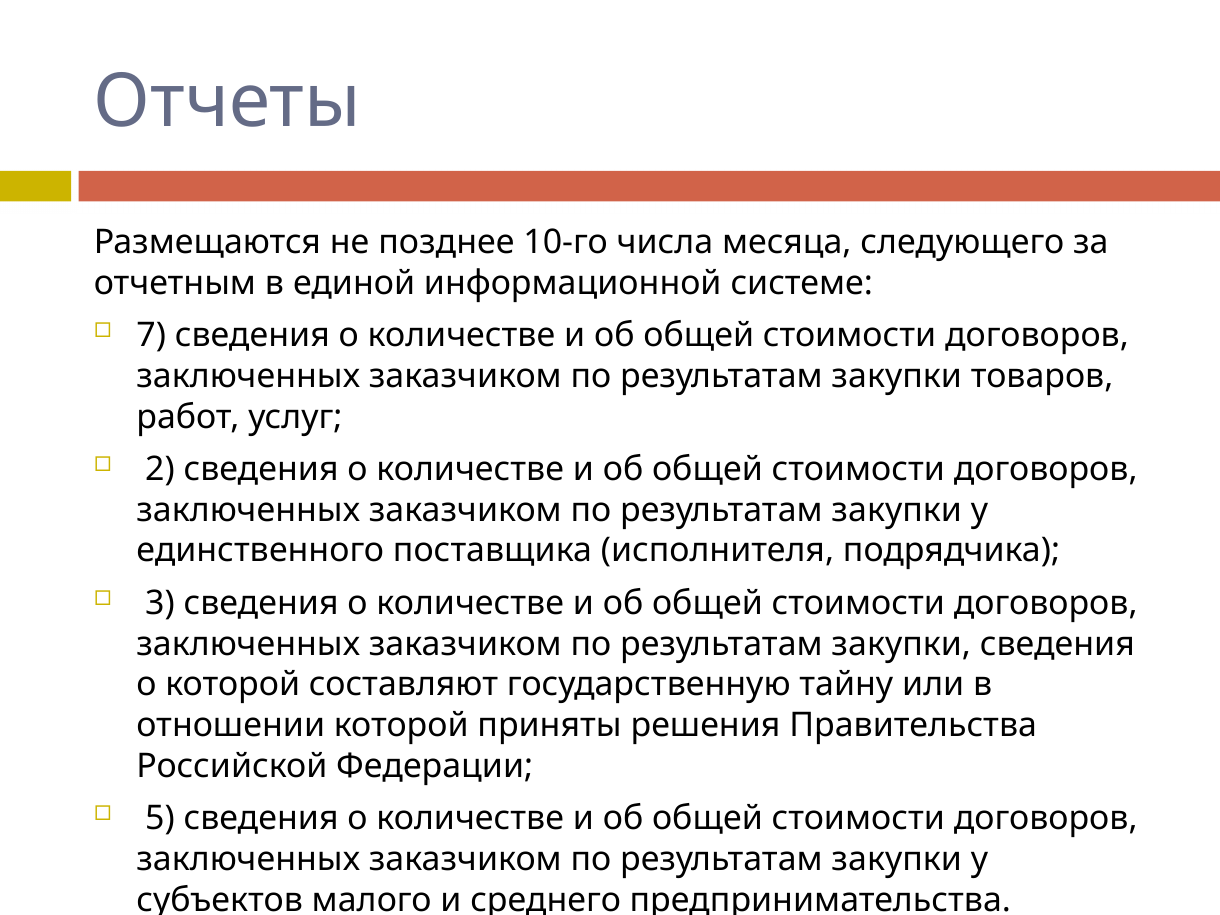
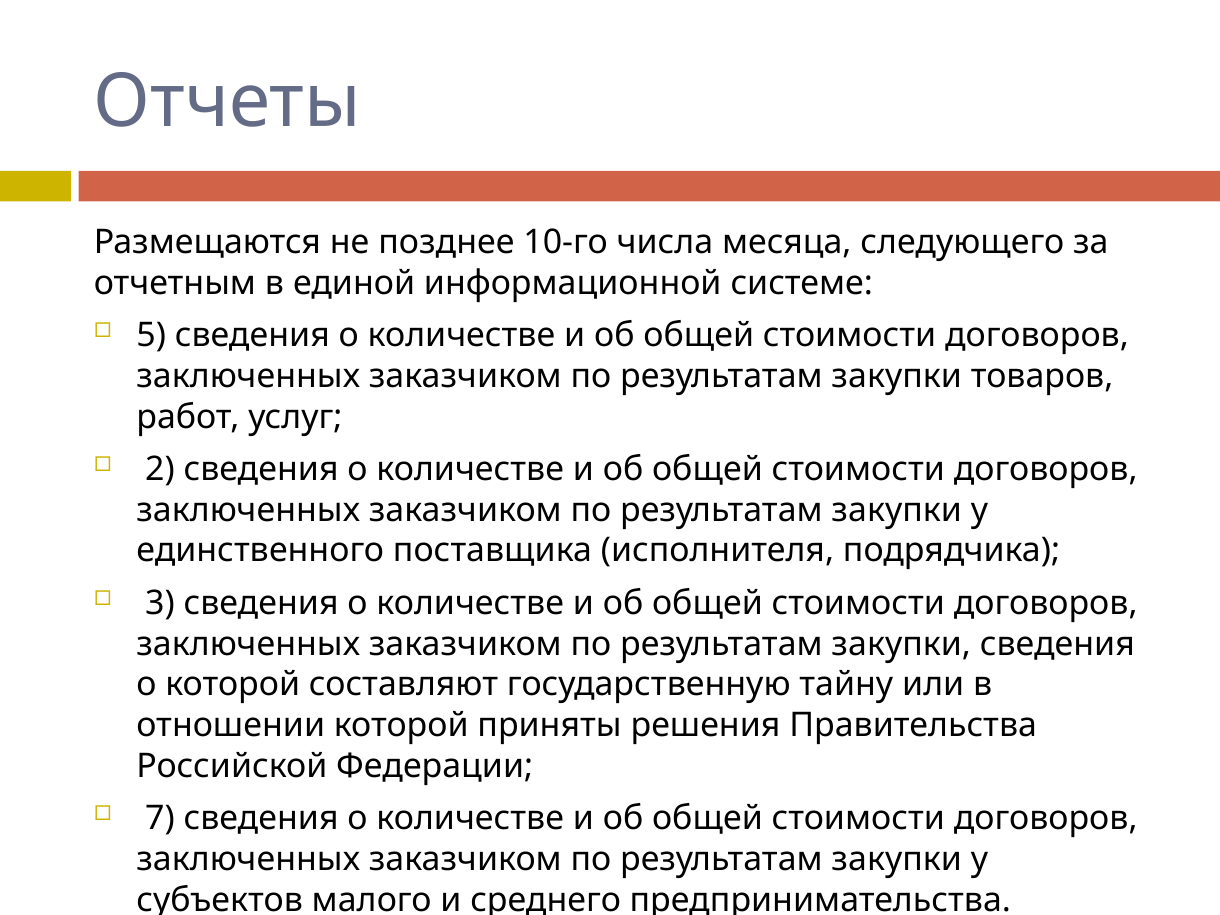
7: 7 -> 5
5: 5 -> 7
